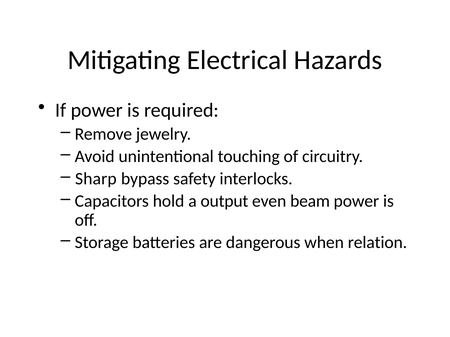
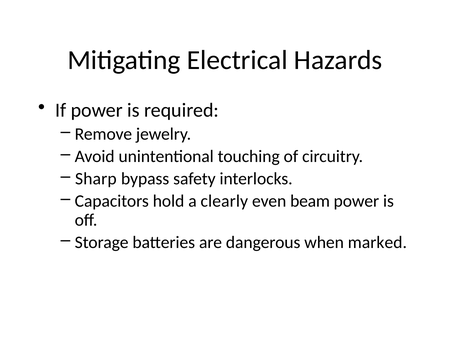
output: output -> clearly
relation: relation -> marked
